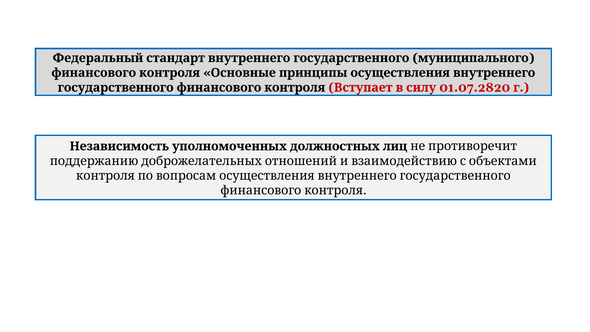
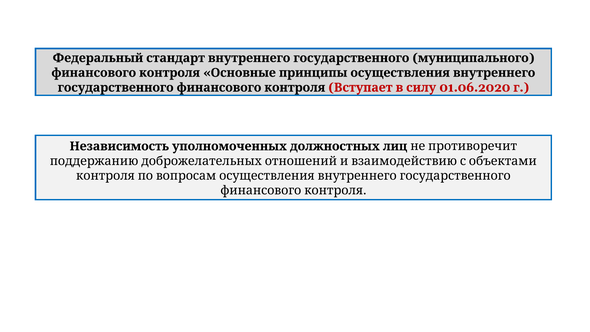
01.07.2820: 01.07.2820 -> 01.06.2020
